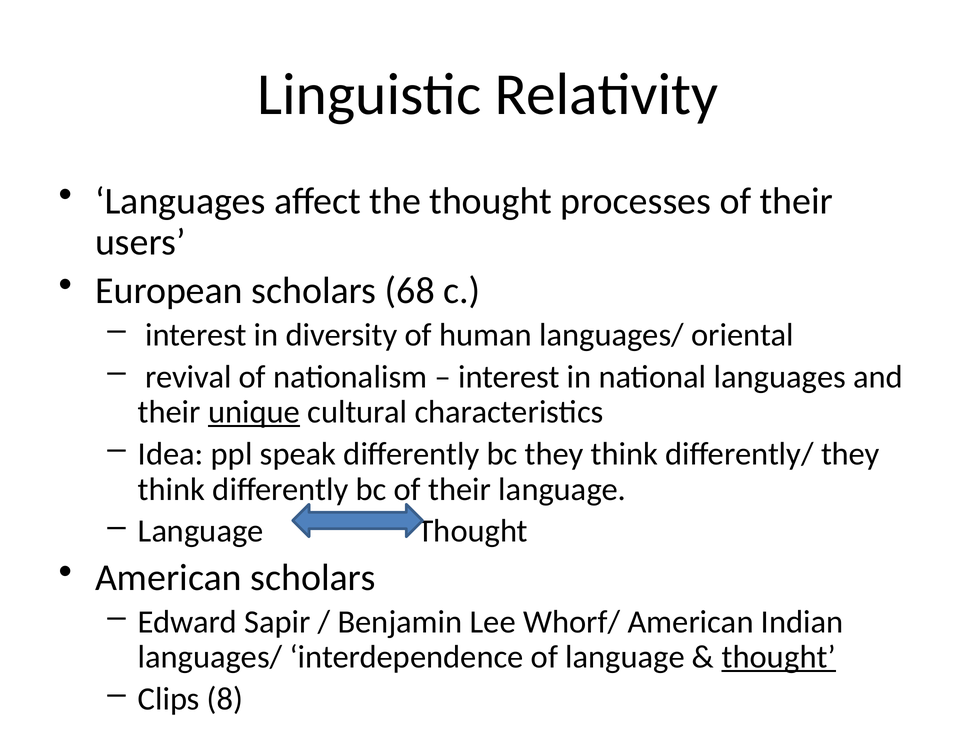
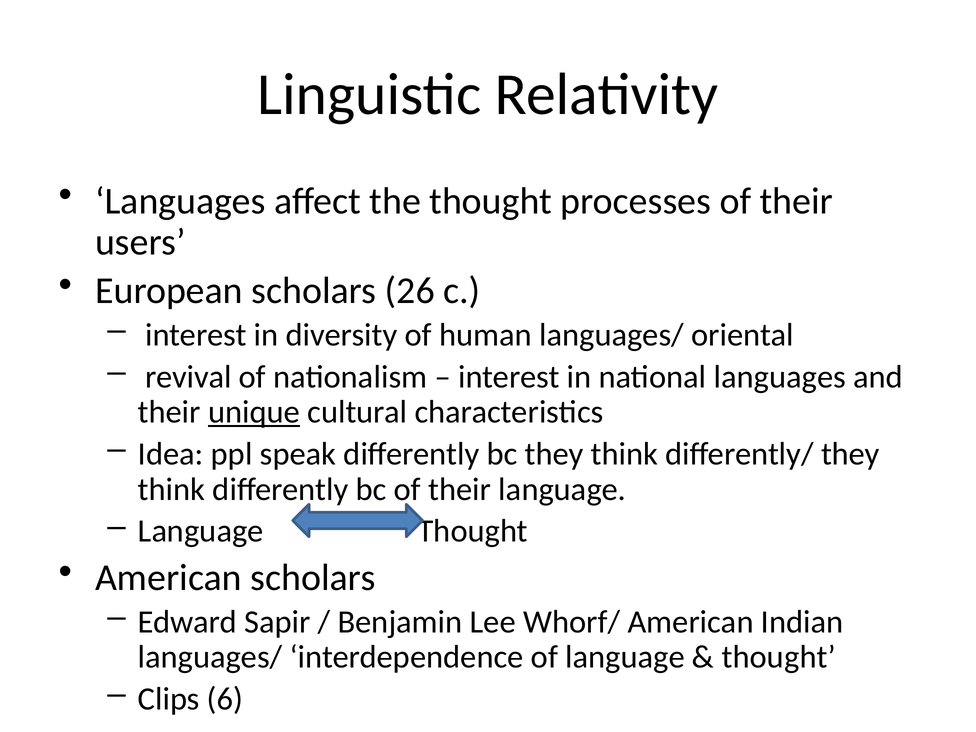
68: 68 -> 26
thought at (779, 657) underline: present -> none
8: 8 -> 6
